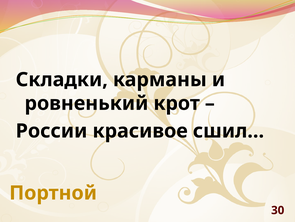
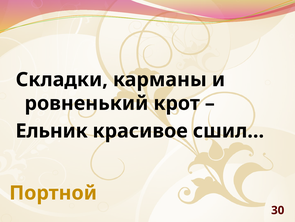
России: России -> Ельник
